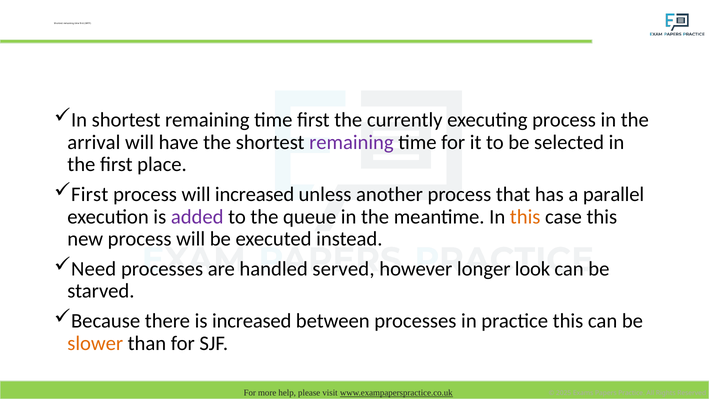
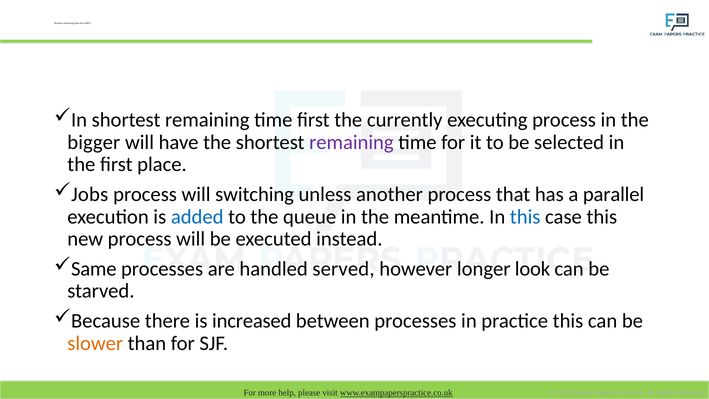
arrival: arrival -> bigger
First at (90, 194): First -> Jobs
will increased: increased -> switching
added colour: purple -> blue
this at (525, 217) colour: orange -> blue
Need: Need -> Same
